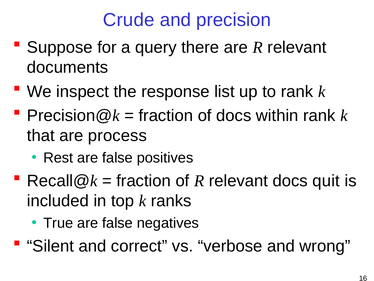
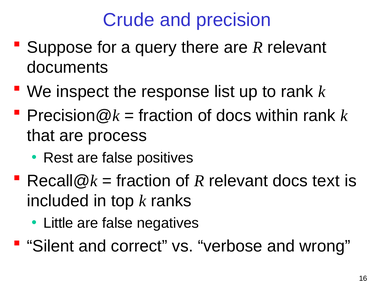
quit: quit -> text
True: True -> Little
